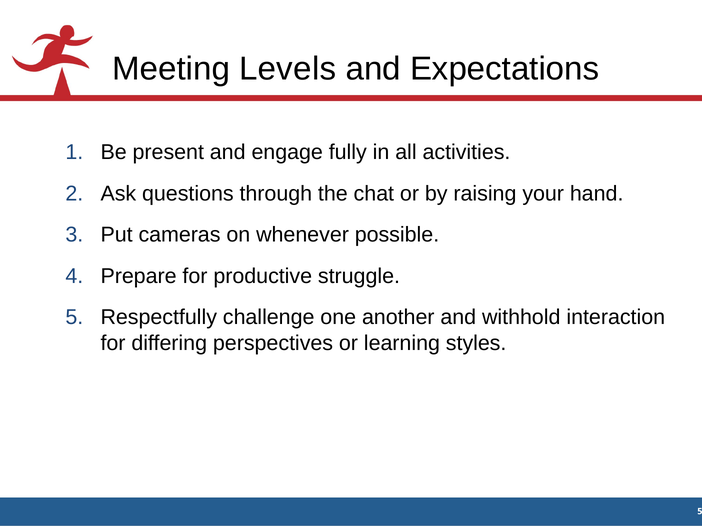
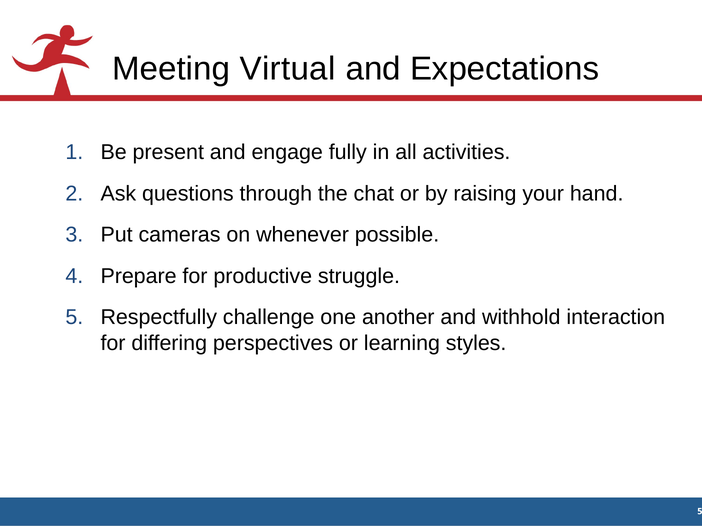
Levels: Levels -> Virtual
